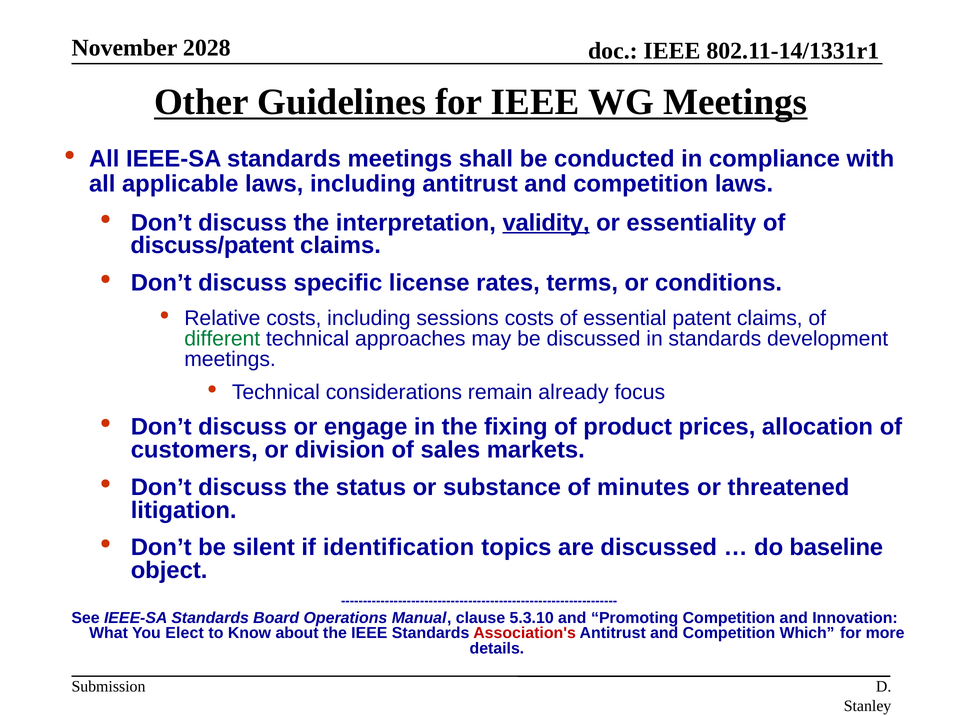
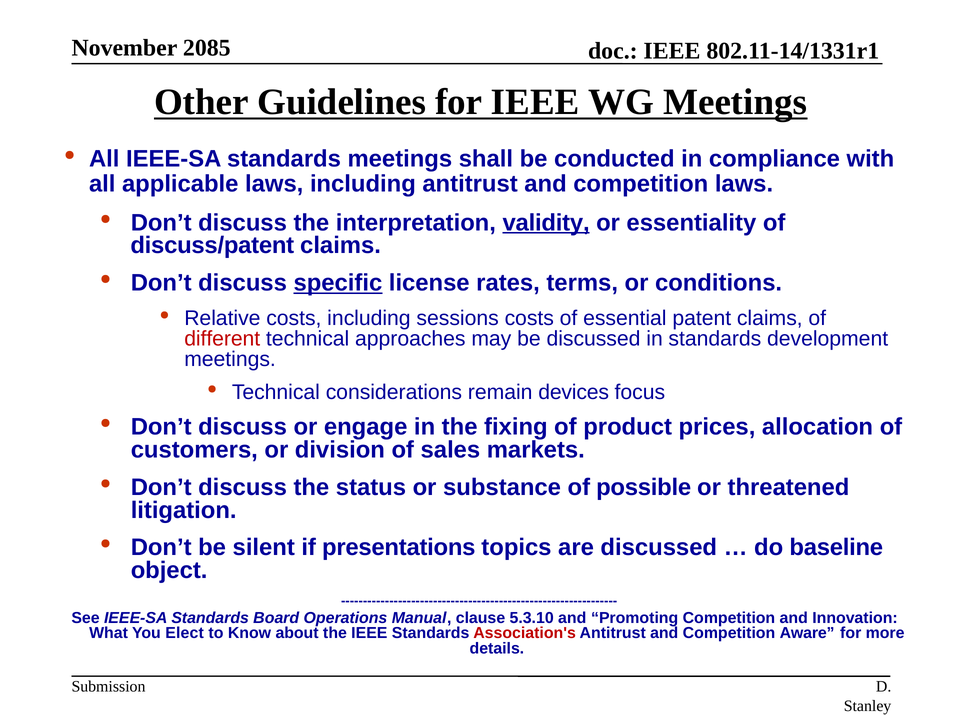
2028: 2028 -> 2085
specific underline: none -> present
different colour: green -> red
already: already -> devices
minutes: minutes -> possible
identification: identification -> presentations
Which: Which -> Aware
